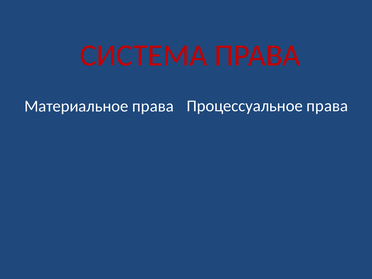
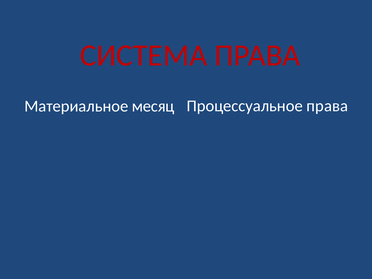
Материальное права: права -> месяц
